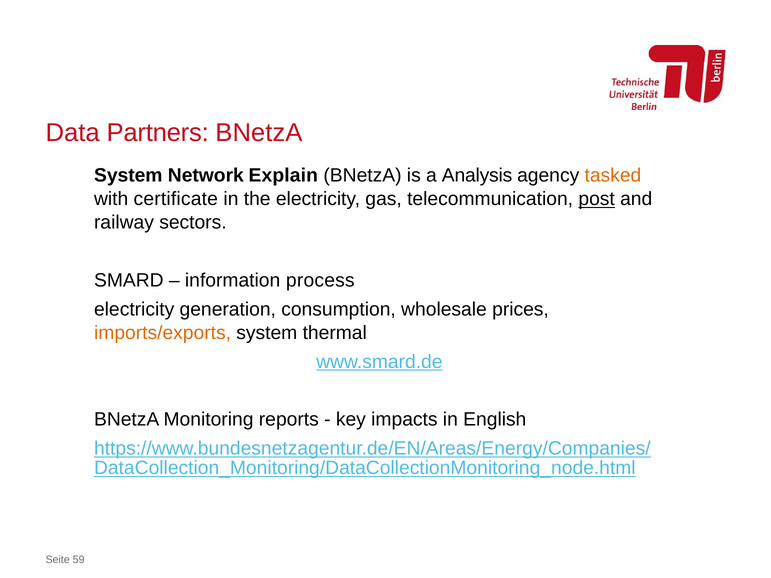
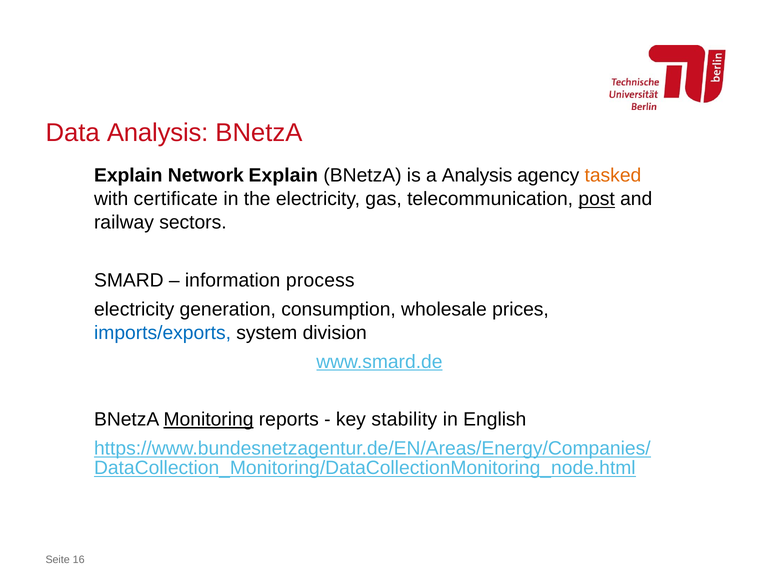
Data Partners: Partners -> Analysis
System at (128, 176): System -> Explain
imports/exports colour: orange -> blue
thermal: thermal -> division
Monitoring underline: none -> present
impacts: impacts -> stability
59: 59 -> 16
